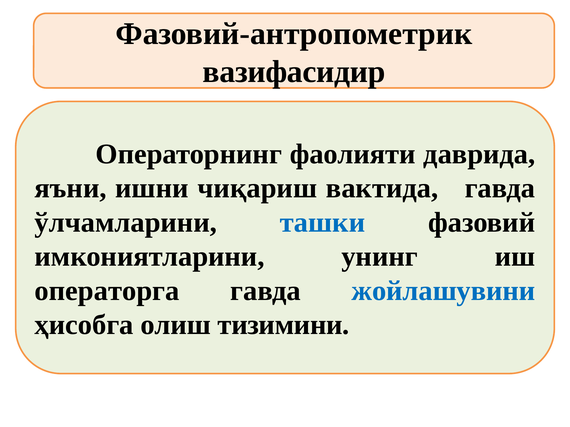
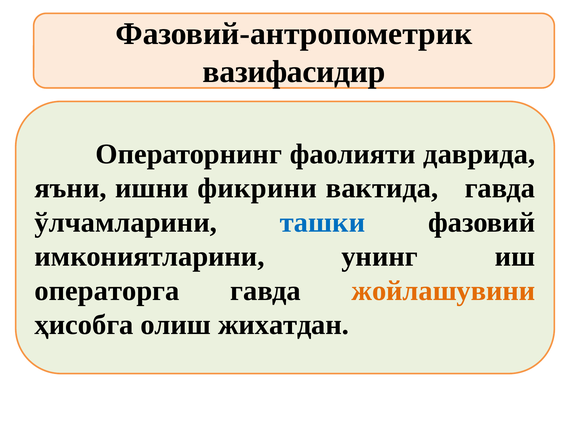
чиқариш: чиқариш -> фикрини
жойлашувини colour: blue -> orange
тизимини: тизимини -> жихатдан
